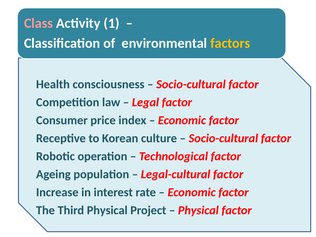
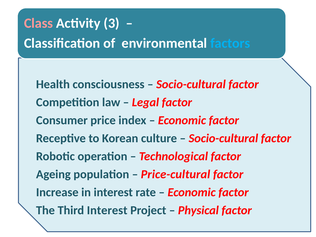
1: 1 -> 3
factors colour: yellow -> light blue
Legal-cultural: Legal-cultural -> Price-cultural
Third Physical: Physical -> Interest
